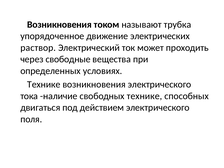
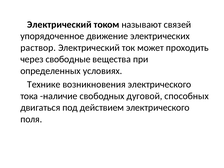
Возникновения at (59, 25): Возникновения -> Электрический
трубка: трубка -> связей
свободных технике: технике -> дуговой
